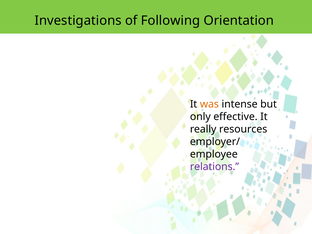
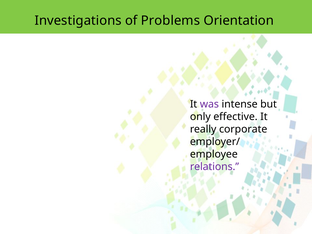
Following: Following -> Problems
was colour: orange -> purple
resources: resources -> corporate
